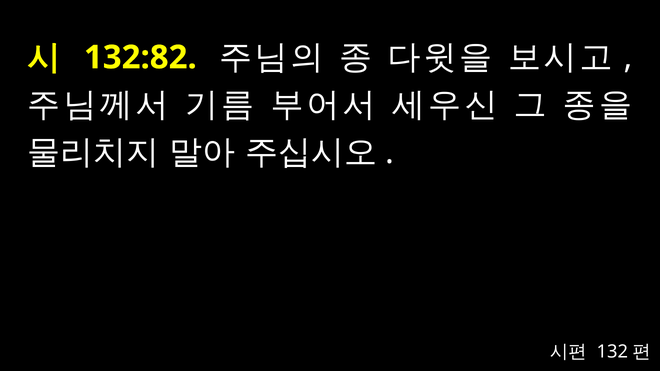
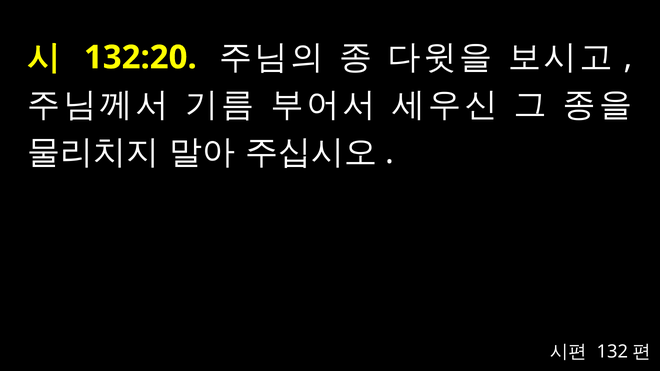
132:82: 132:82 -> 132:20
